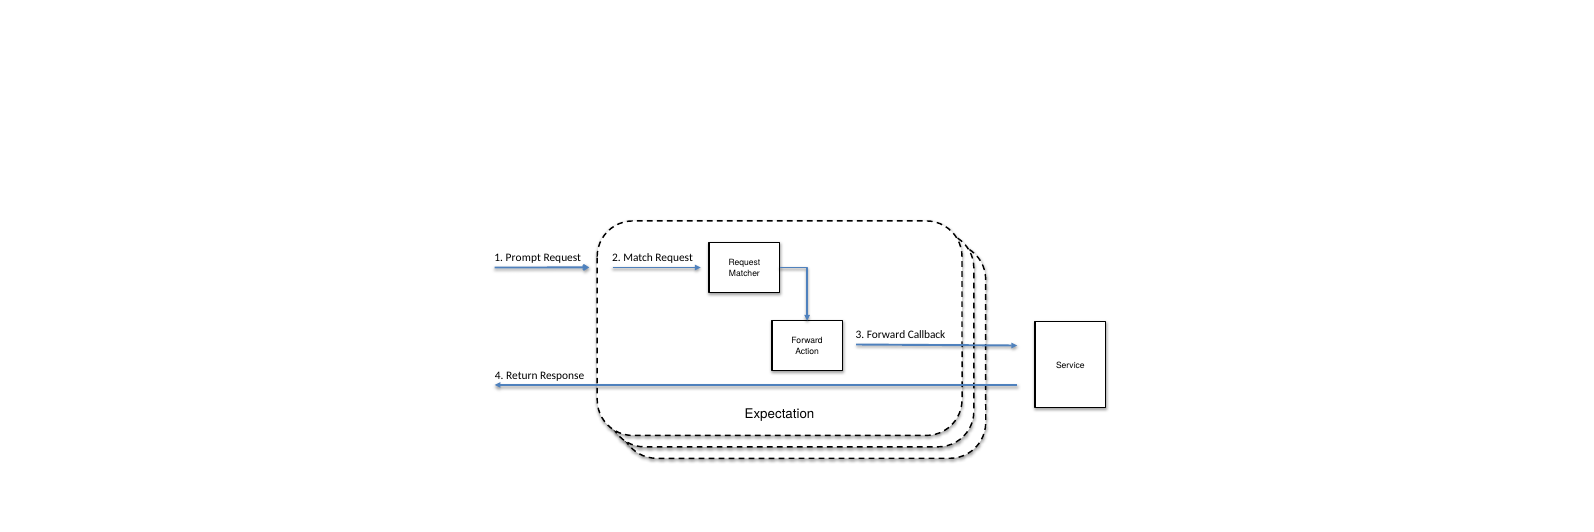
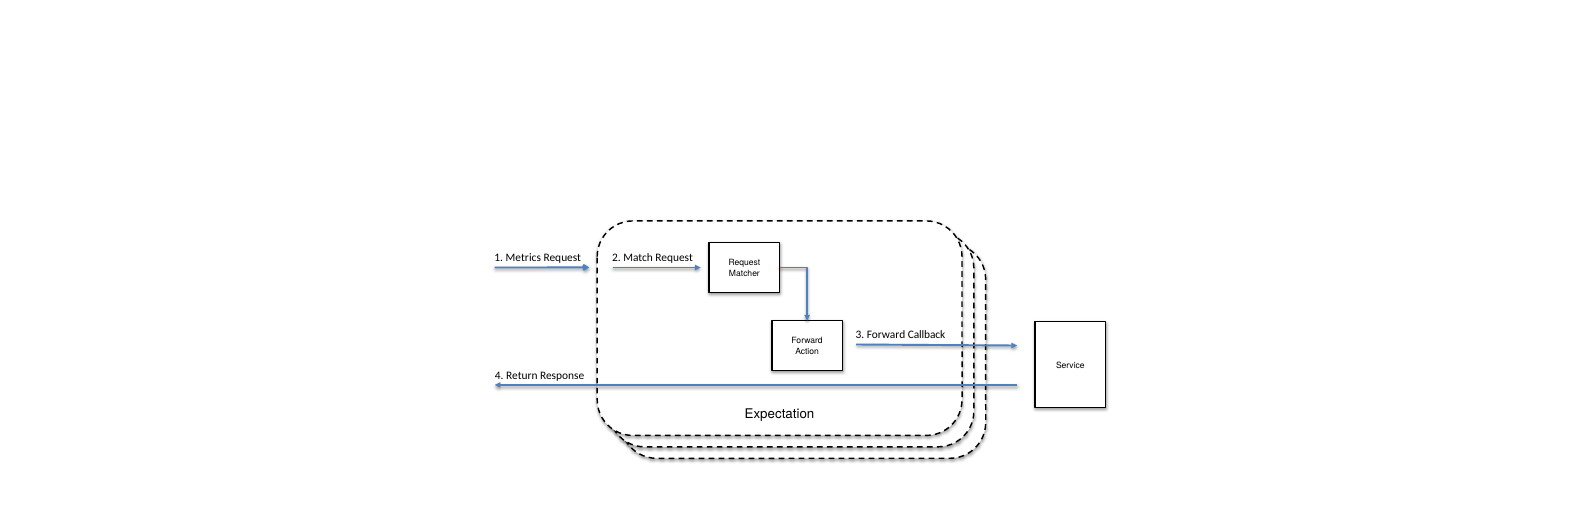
Prompt: Prompt -> Metrics
